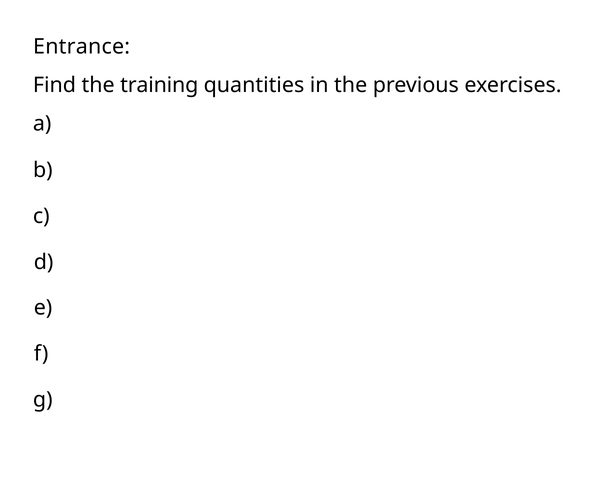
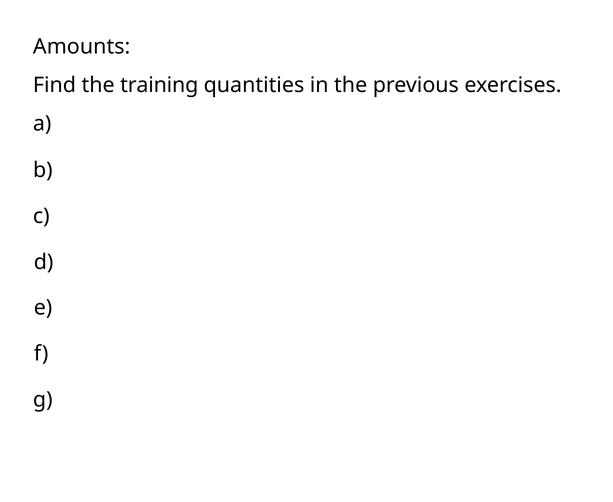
Entrance: Entrance -> Amounts
